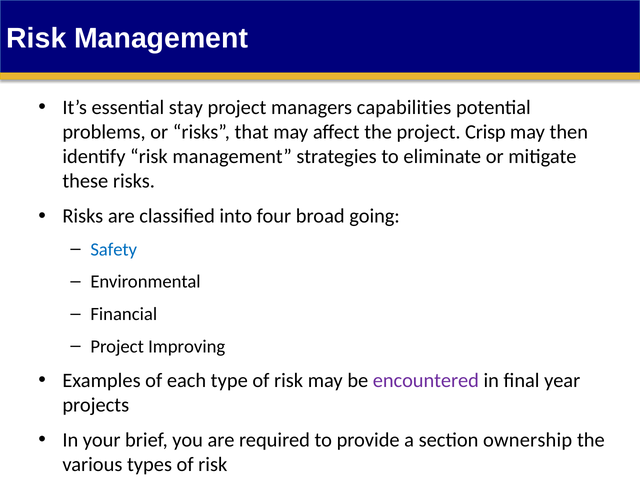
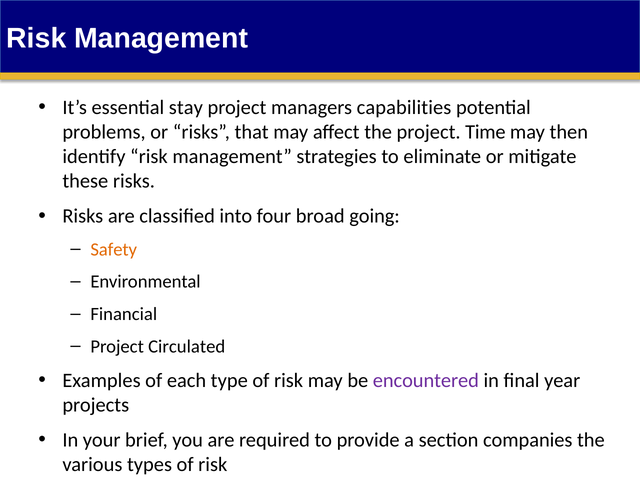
Crisp: Crisp -> Time
Safety colour: blue -> orange
Improving: Improving -> Circulated
ownership: ownership -> companies
